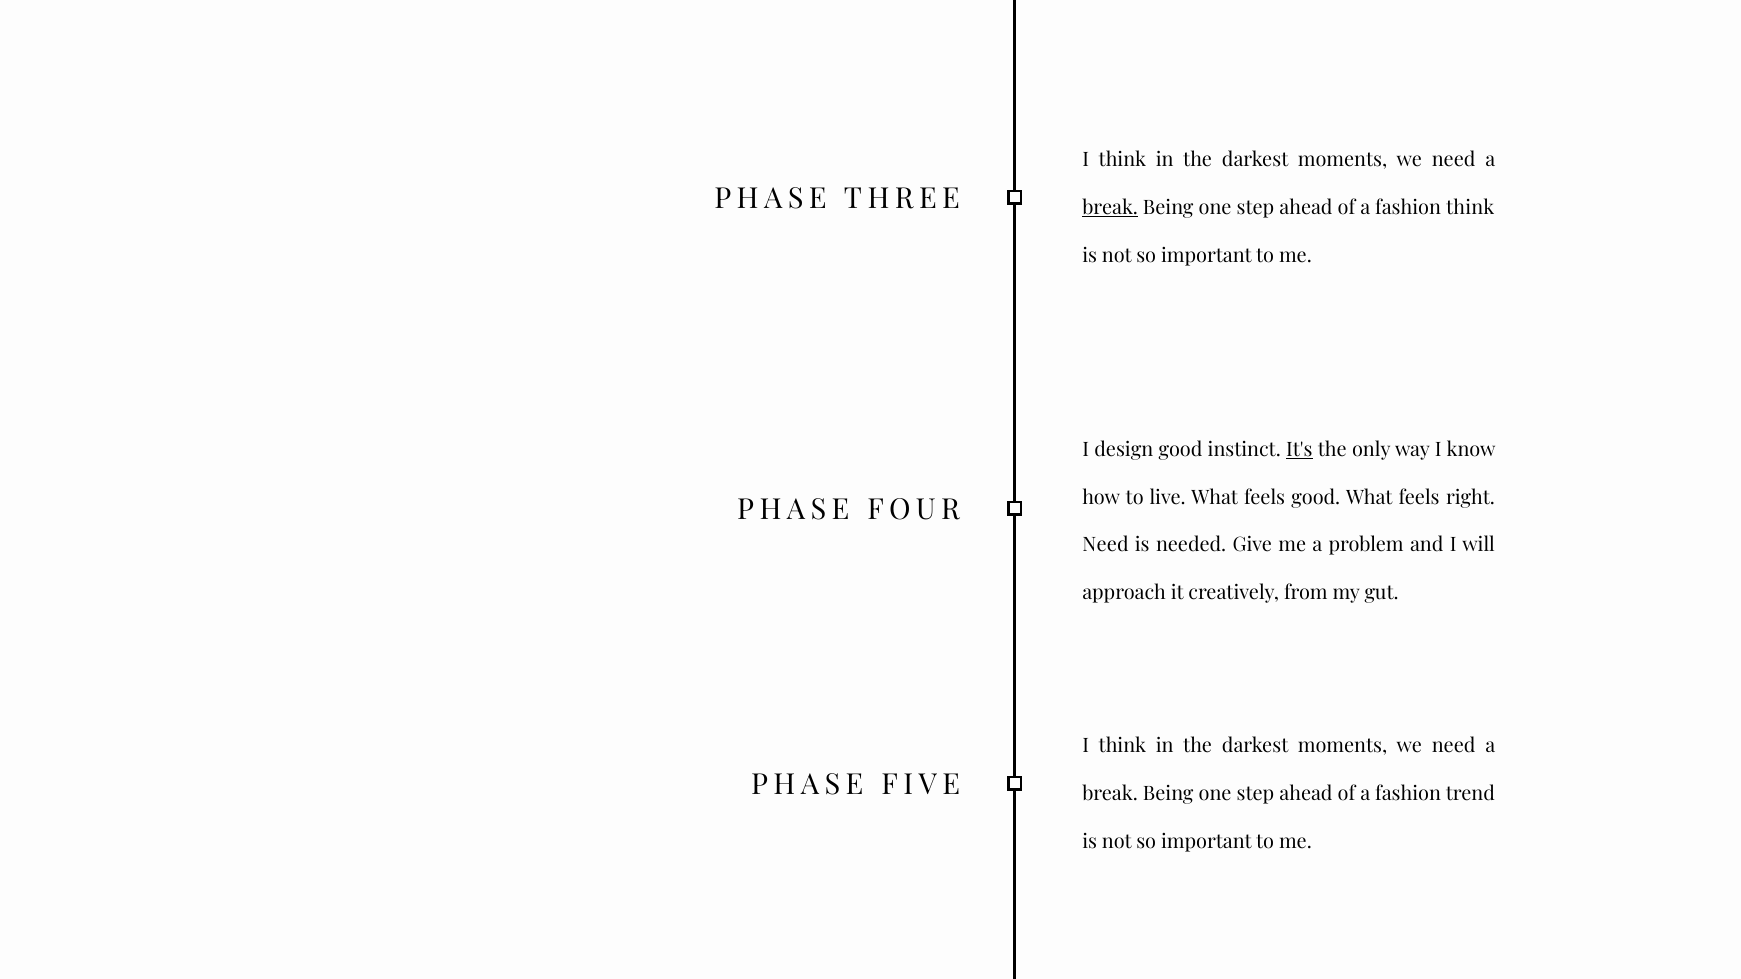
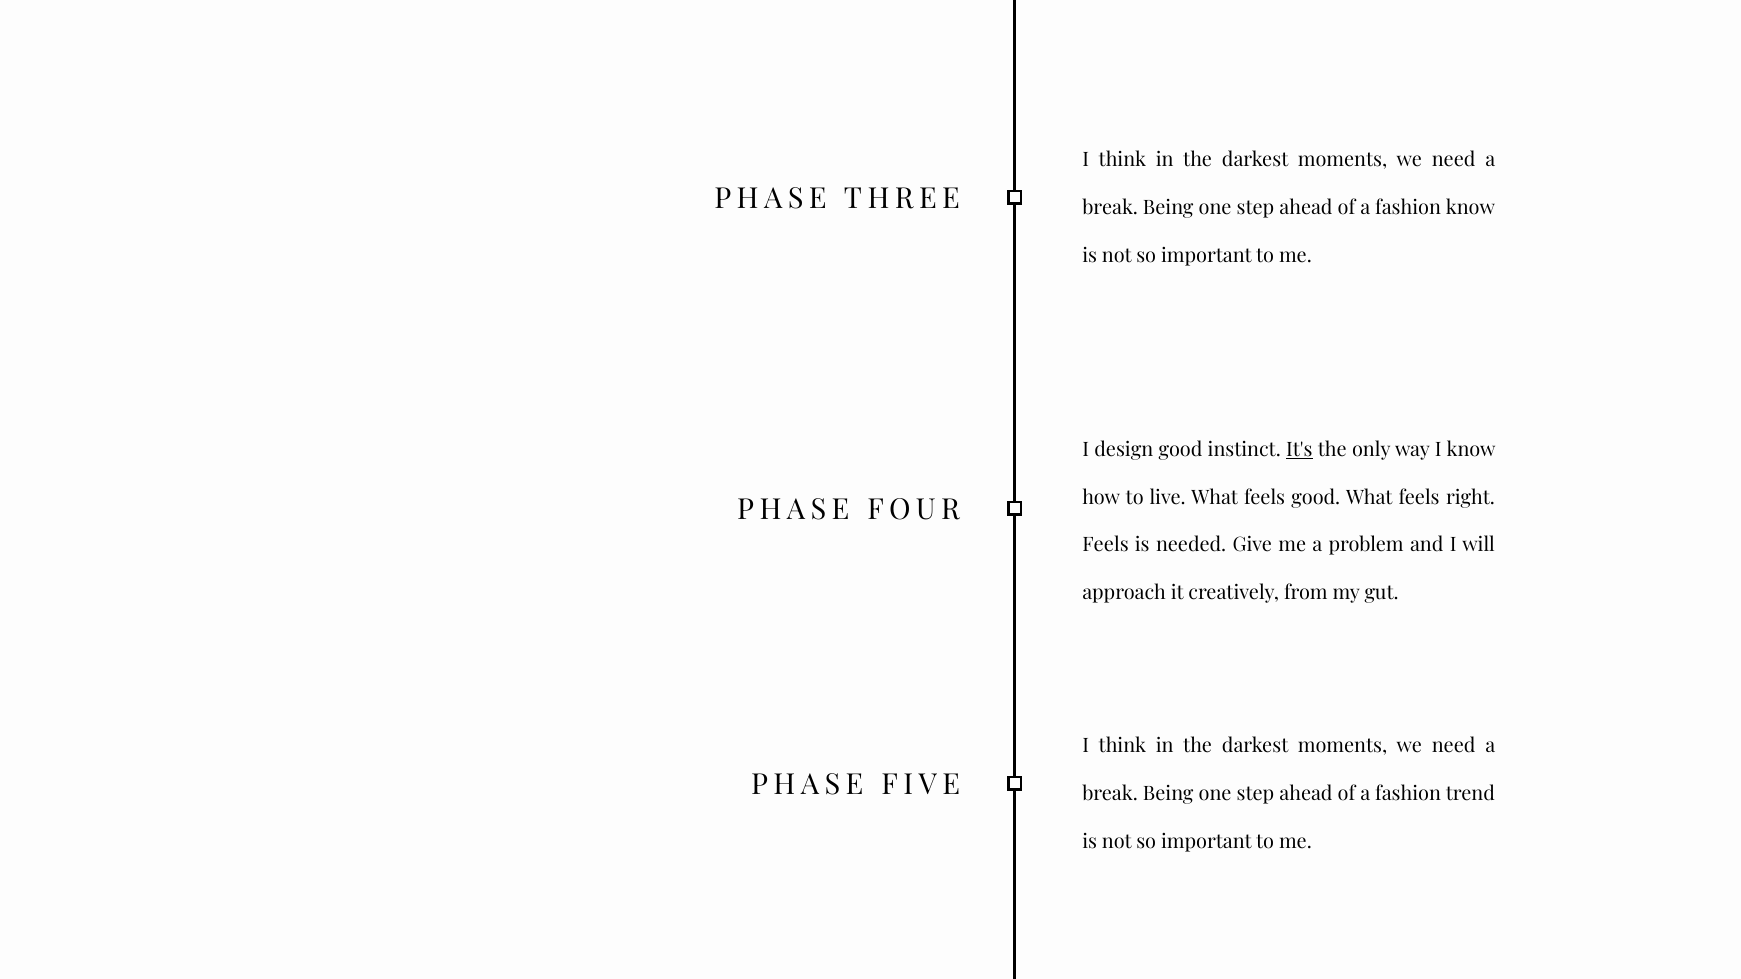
break at (1110, 208) underline: present -> none
fashion think: think -> know
Need at (1105, 545): Need -> Feels
